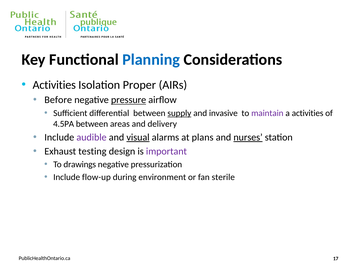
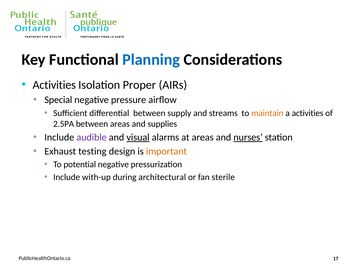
Before: Before -> Special
pressure underline: present -> none
supply underline: present -> none
invasive: invasive -> streams
maintain colour: purple -> orange
4.5PA: 4.5PA -> 2.5PA
delivery: delivery -> supplies
at plans: plans -> areas
important colour: purple -> orange
drawings: drawings -> potential
flow-up: flow-up -> with-up
environment: environment -> architectural
